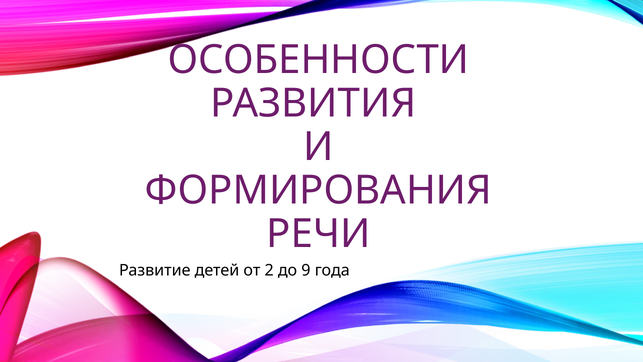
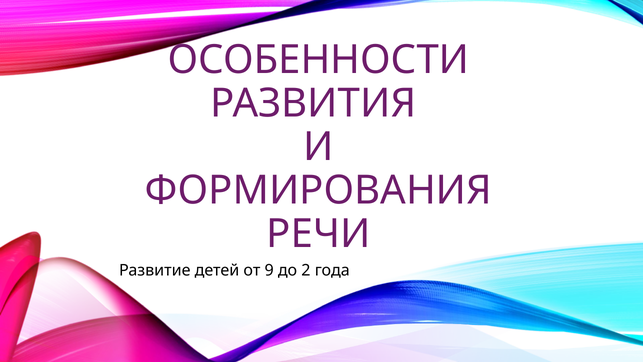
2: 2 -> 9
9: 9 -> 2
